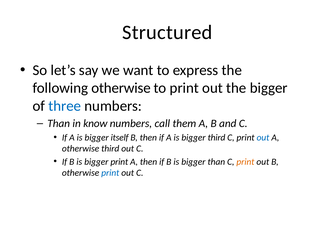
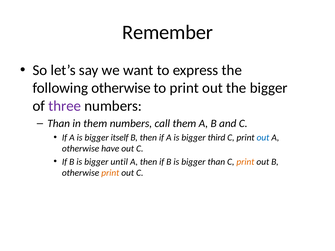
Structured: Structured -> Remember
three colour: blue -> purple
in know: know -> them
otherwise third: third -> have
bigger print: print -> until
print at (110, 173) colour: blue -> orange
